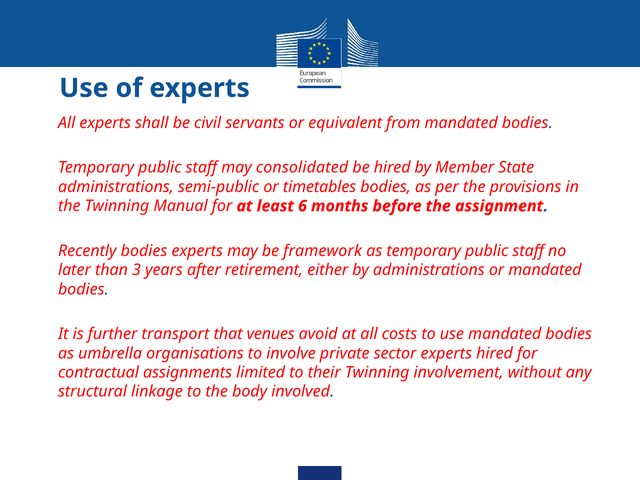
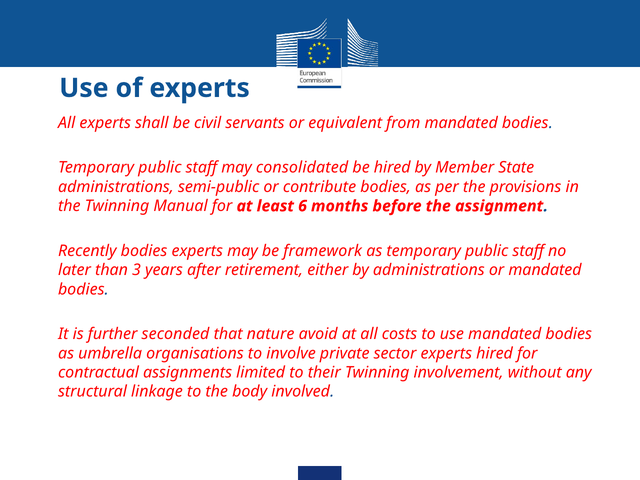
timetables: timetables -> contribute
transport: transport -> seconded
venues: venues -> nature
